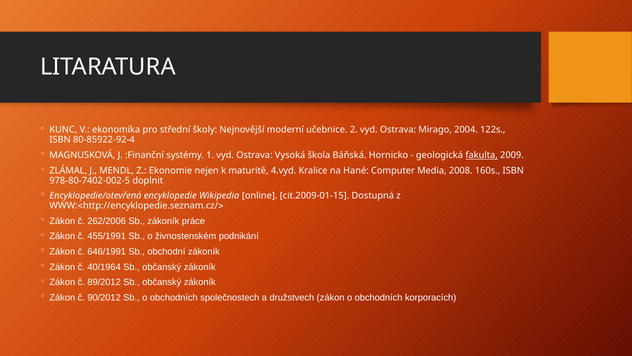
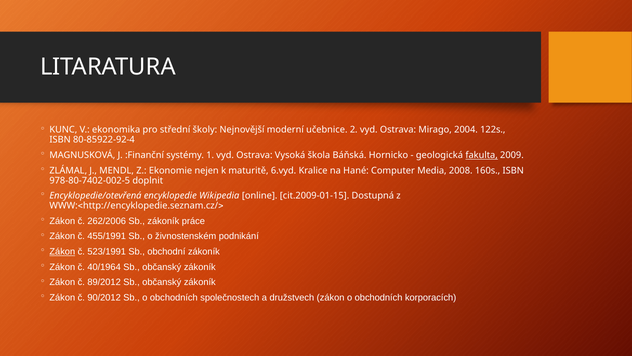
4.vyd: 4.vyd -> 6.vyd
Zákon at (62, 251) underline: none -> present
646/1991: 646/1991 -> 523/1991
